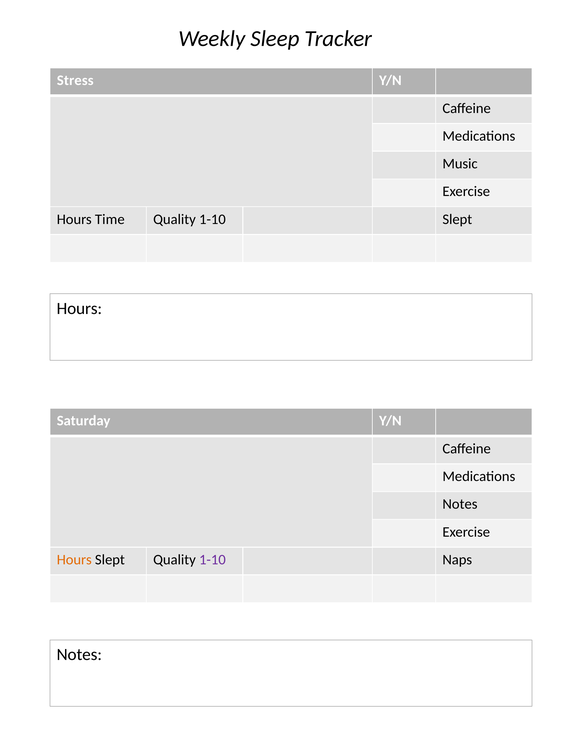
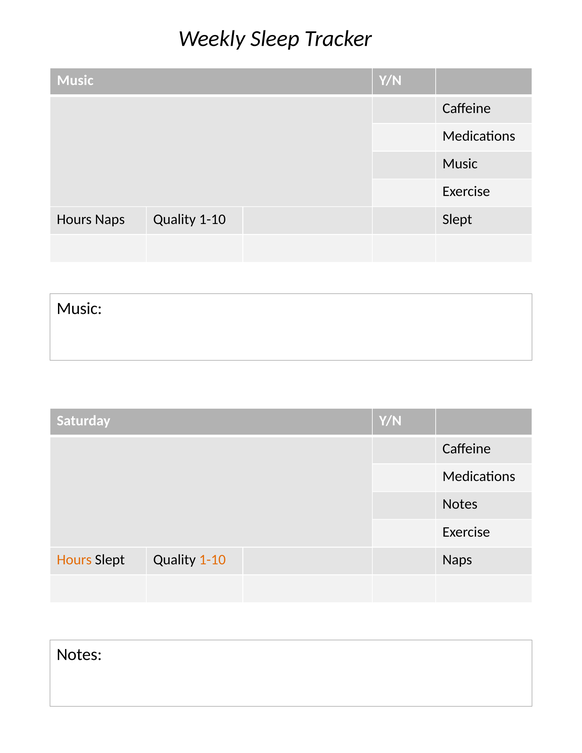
Stress at (75, 80): Stress -> Music
Hours Time: Time -> Naps
Hours at (79, 309): Hours -> Music
1-10 at (212, 560) colour: purple -> orange
